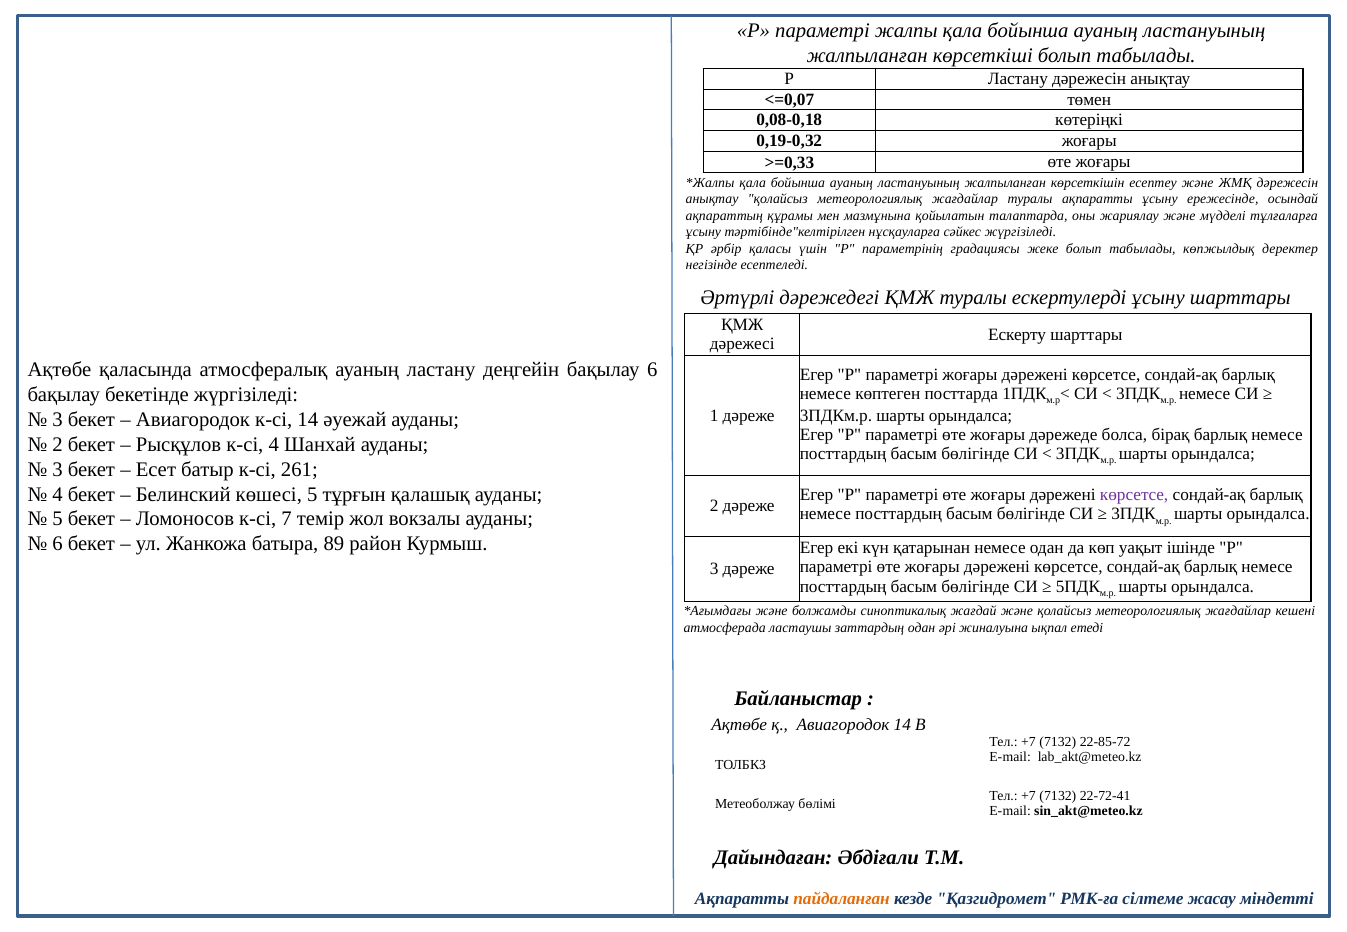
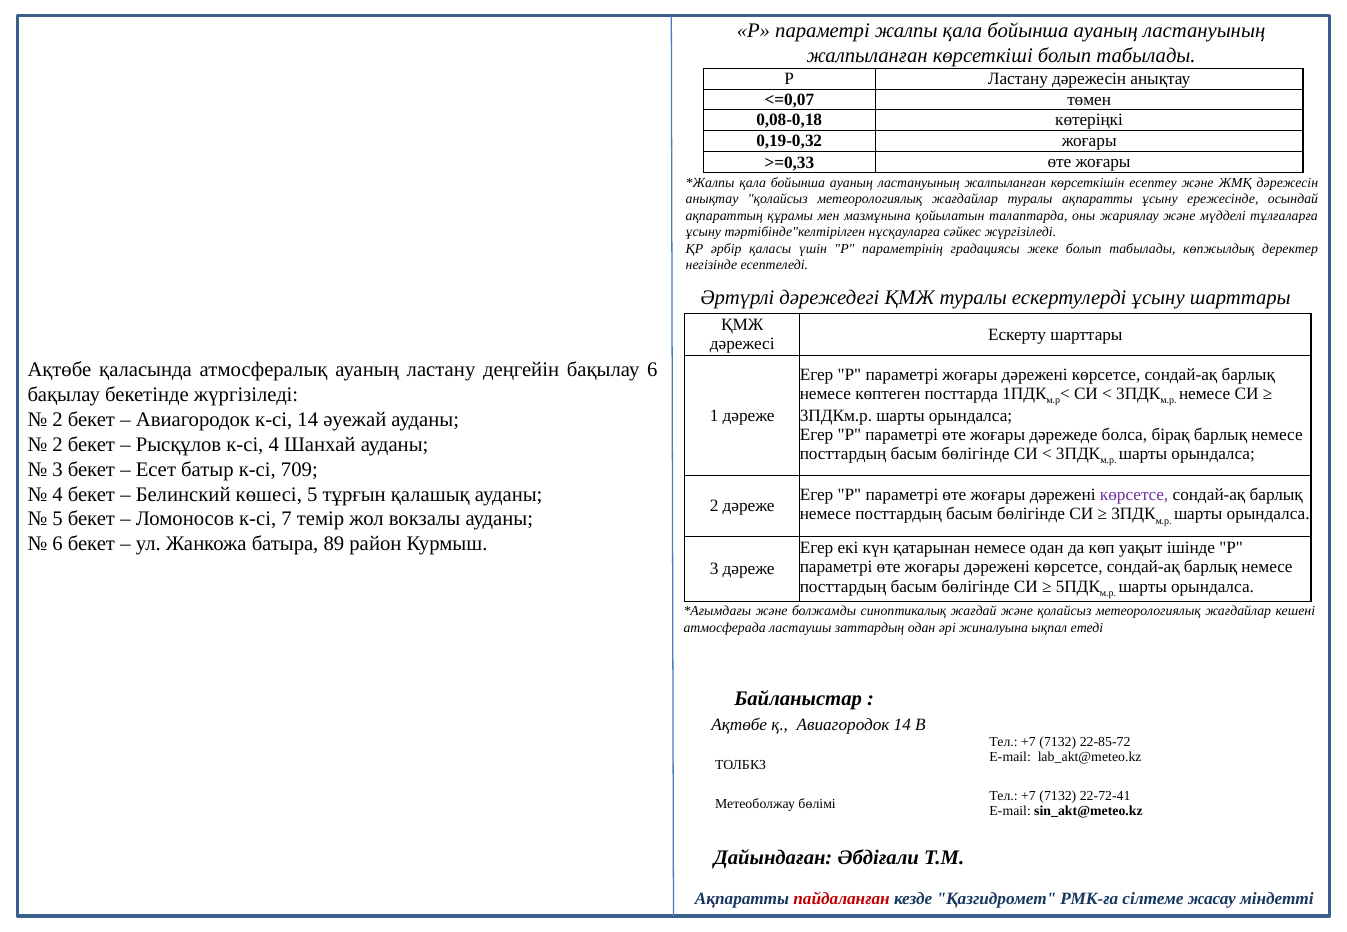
3 at (58, 420): 3 -> 2
261: 261 -> 709
пайдаланған colour: orange -> red
